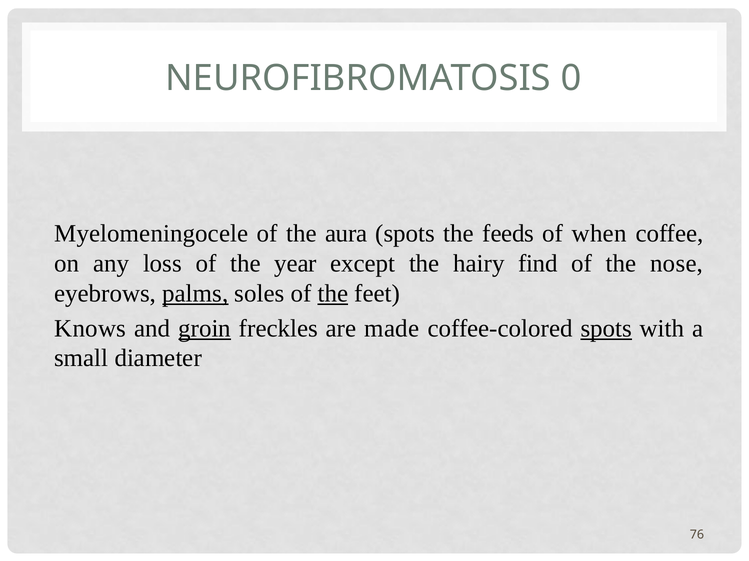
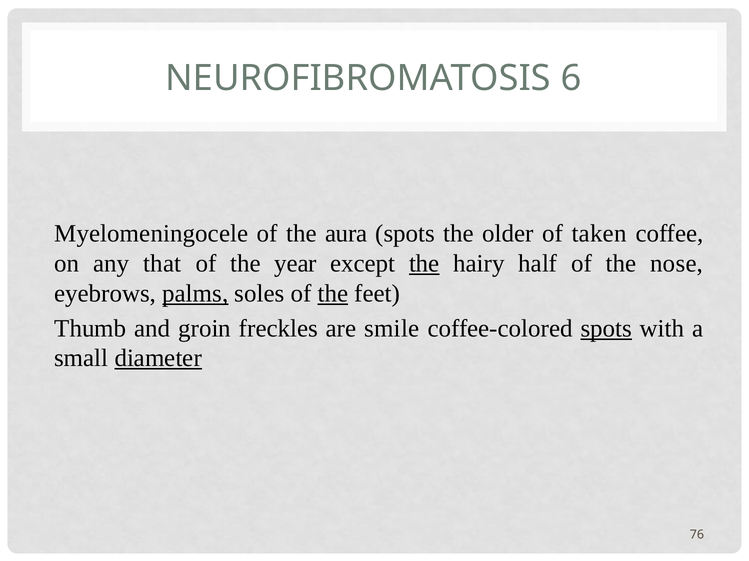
0: 0 -> 6
feeds: feeds -> older
when: when -> taken
loss: loss -> that
the at (424, 264) underline: none -> present
find: find -> half
Knows: Knows -> Thumb
groin underline: present -> none
made: made -> smile
diameter underline: none -> present
